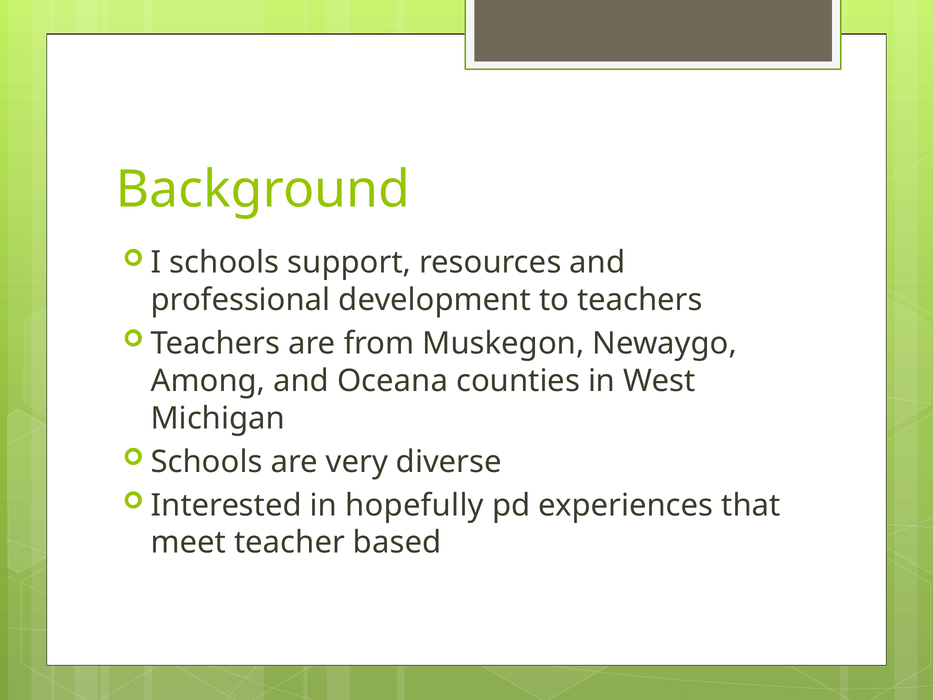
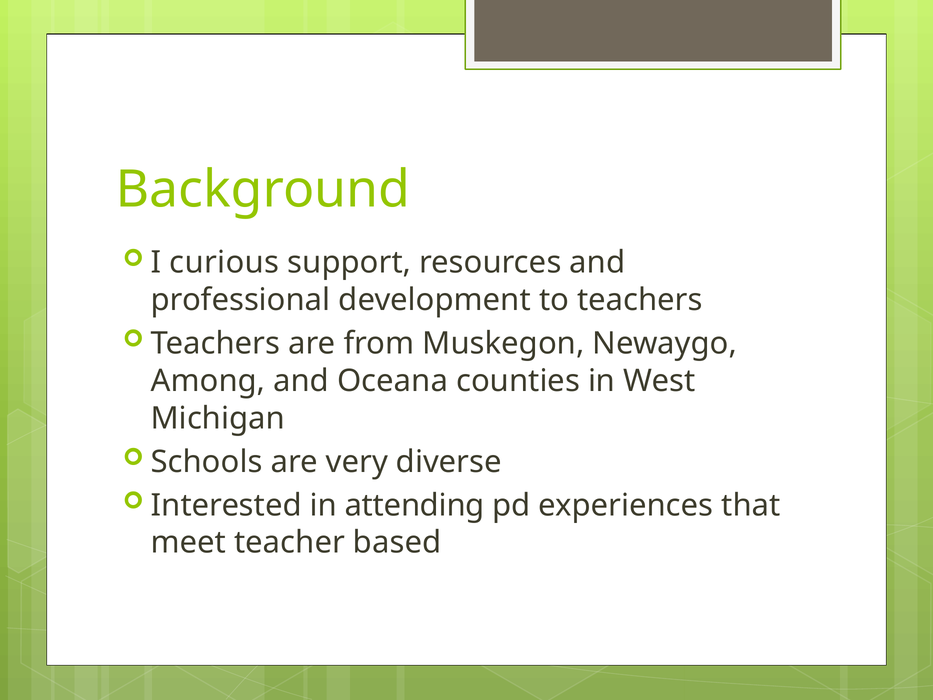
I schools: schools -> curious
hopefully: hopefully -> attending
